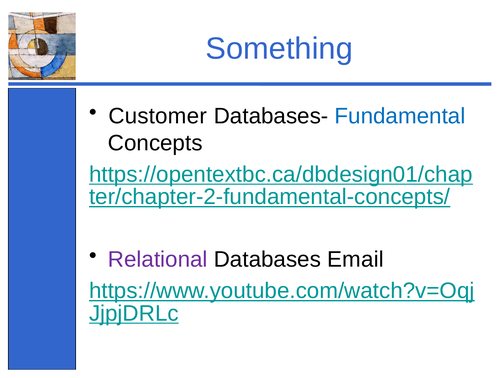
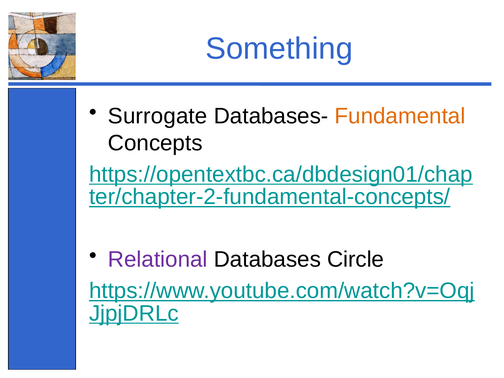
Customer: Customer -> Surrogate
Fundamental colour: blue -> orange
Email: Email -> Circle
